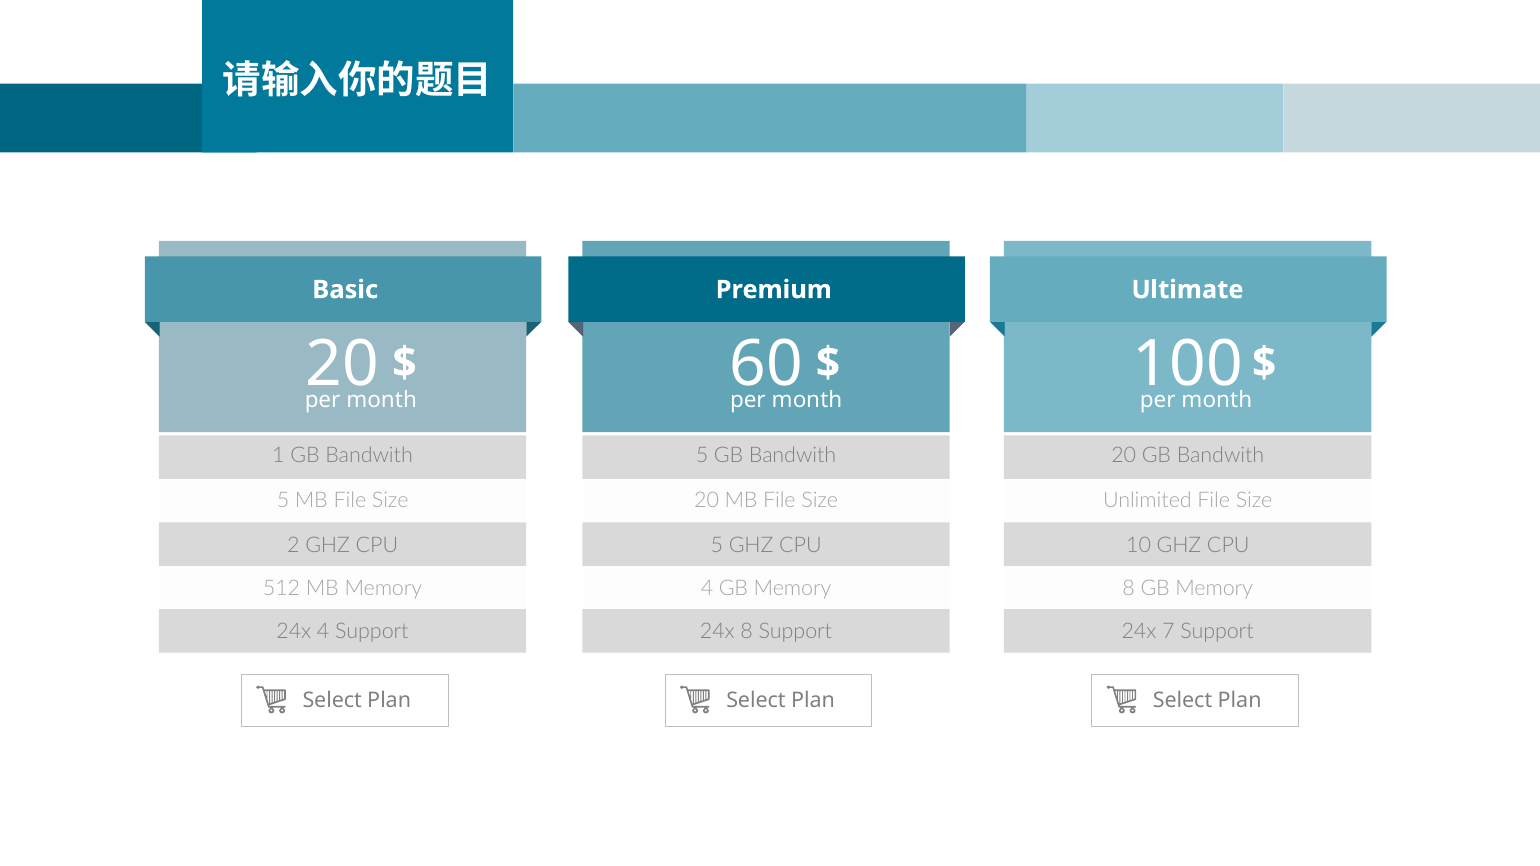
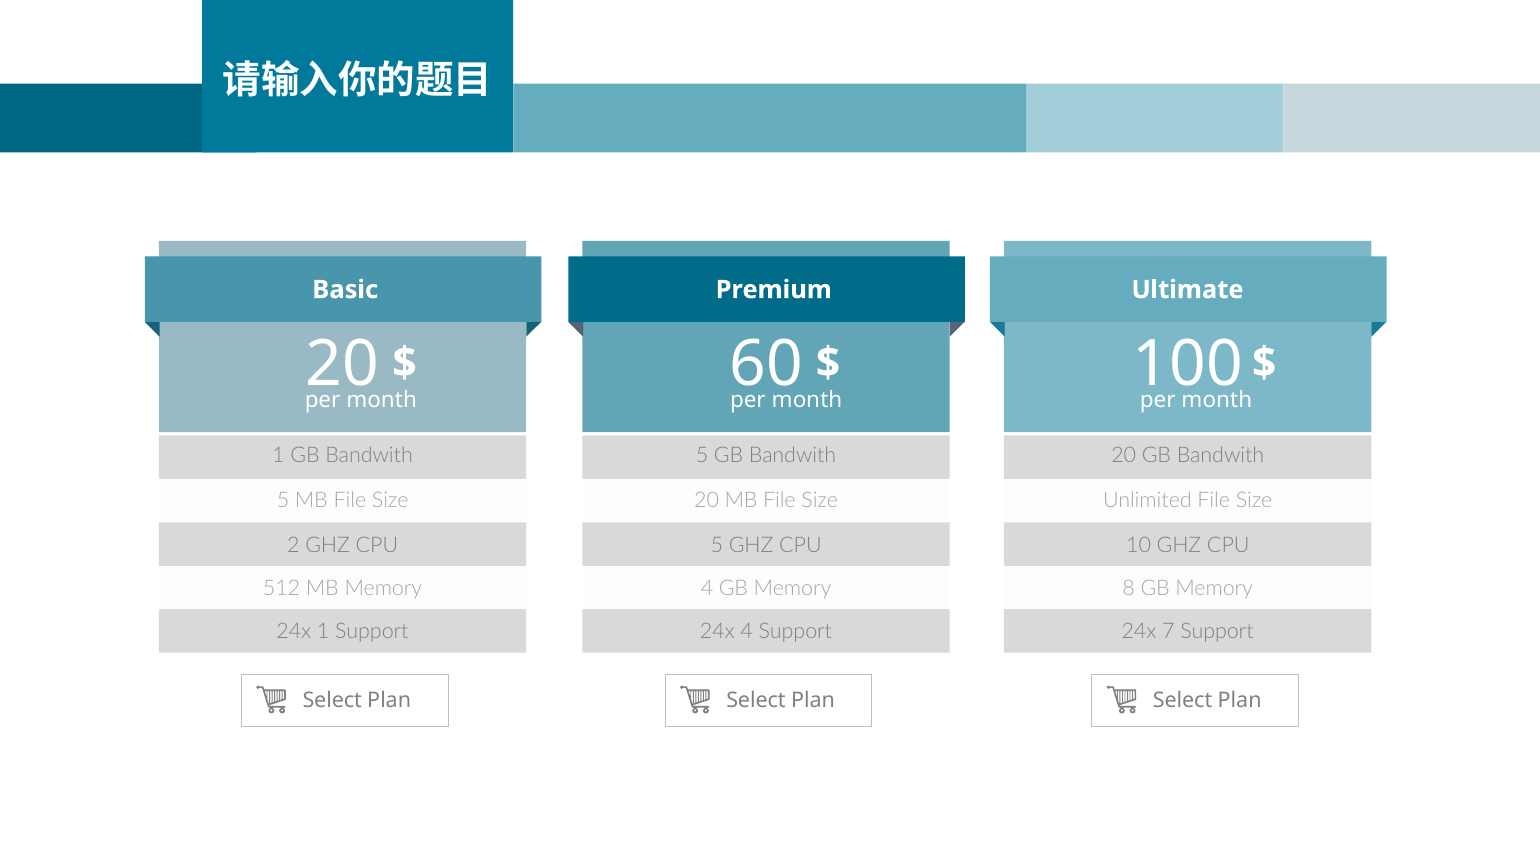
24x 4: 4 -> 1
24x 8: 8 -> 4
